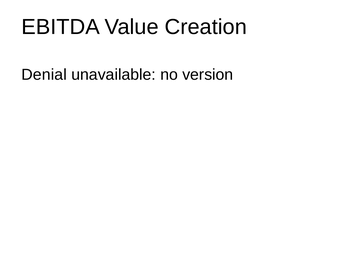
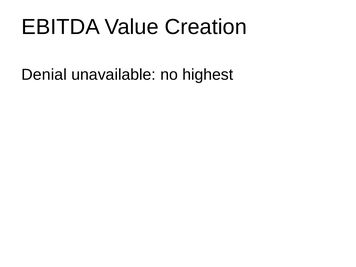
version: version -> highest
